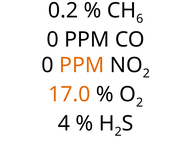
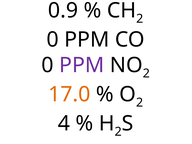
0.2: 0.2 -> 0.9
6 at (140, 19): 6 -> 2
PPM at (82, 65) colour: orange -> purple
